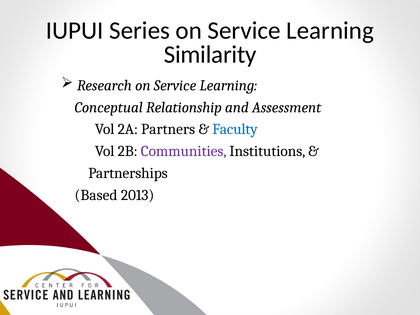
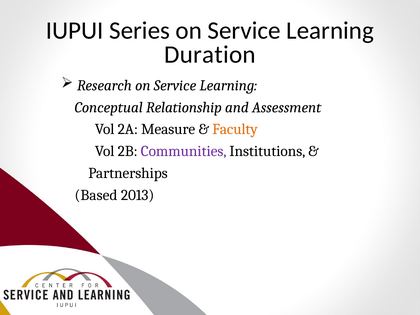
Similarity: Similarity -> Duration
Partners: Partners -> Measure
Faculty colour: blue -> orange
